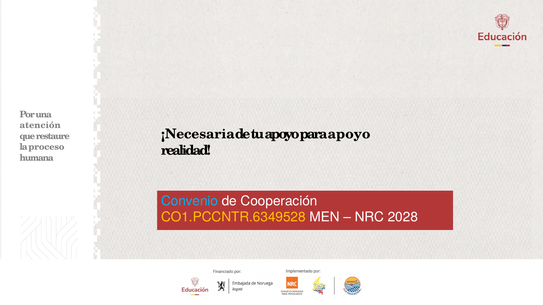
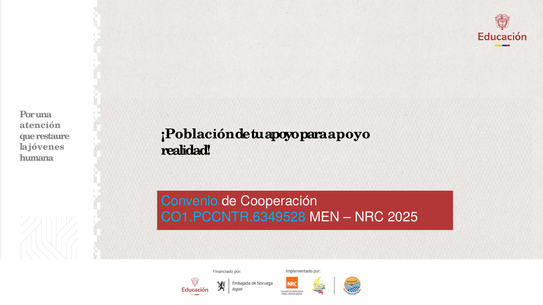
¡Necesaria: ¡Necesaria -> ¡Población
proceso: proceso -> jóvenes
CO1.PCCNTR.6349528 colour: yellow -> light blue
2028: 2028 -> 2025
